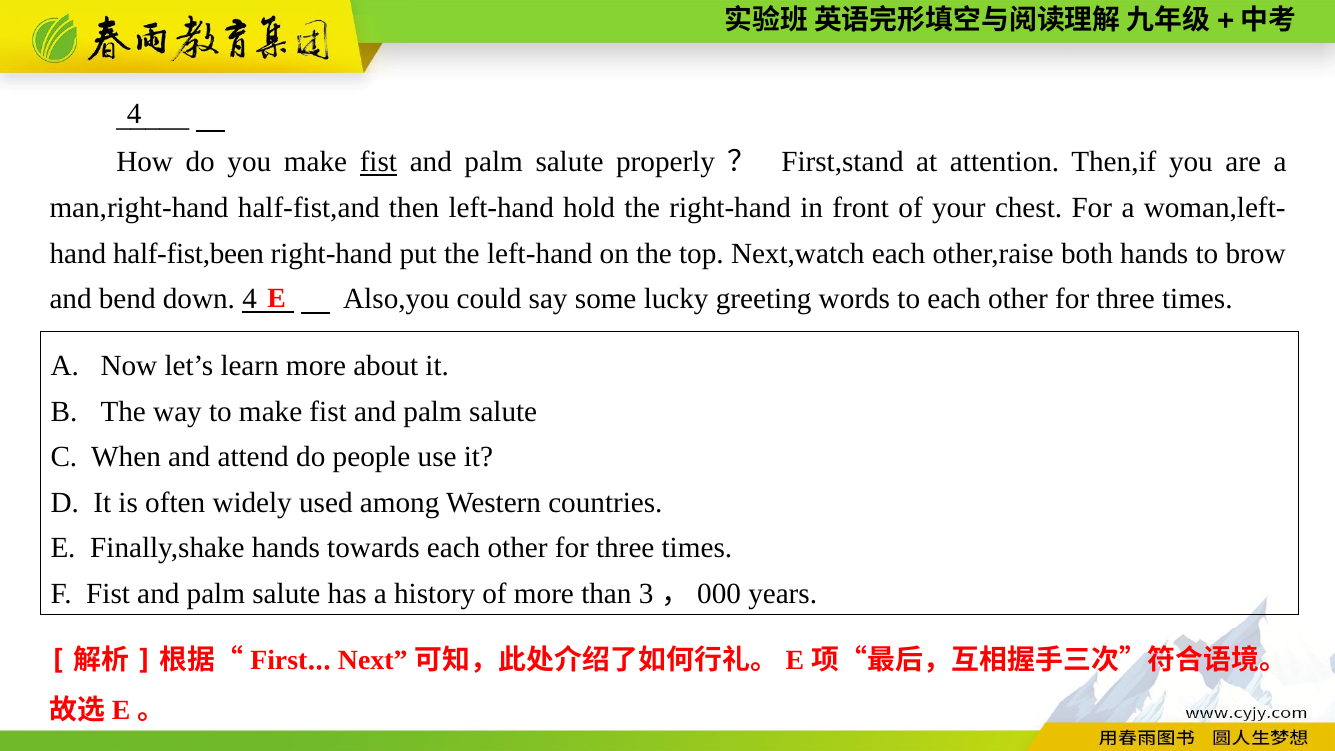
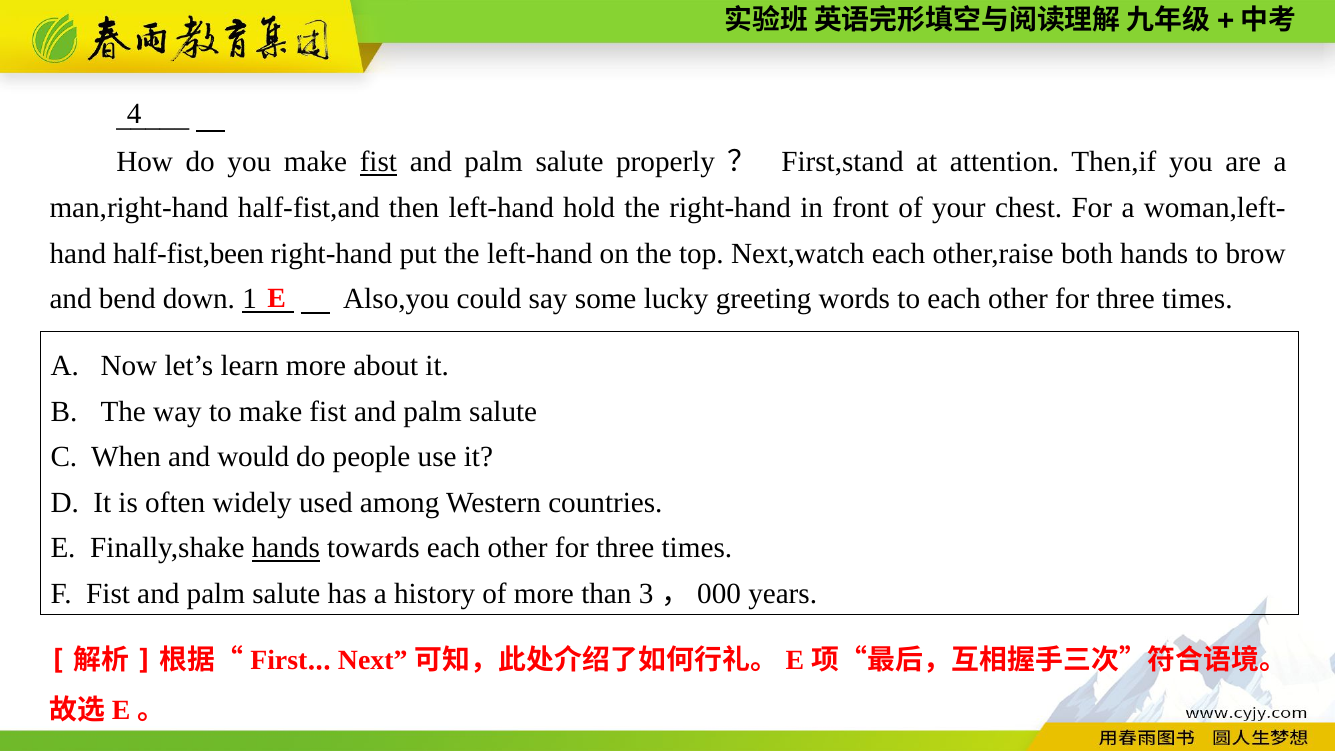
down 4: 4 -> 1
attend: attend -> would
hands at (286, 548) underline: none -> present
